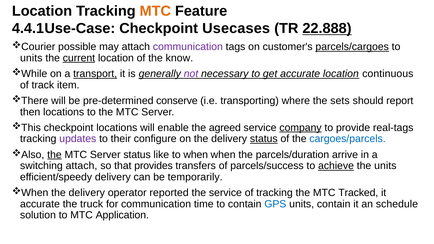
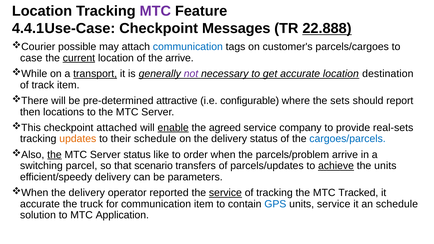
MTC at (155, 11) colour: orange -> purple
Usecases: Usecases -> Messages
communication at (188, 47) colour: purple -> blue
parcels/cargoes underline: present -> none
units at (31, 58): units -> case
the know: know -> arrive
continuous: continuous -> destination
conserve: conserve -> attractive
transporting: transporting -> configurable
checkpoint locations: locations -> attached
enable underline: none -> present
company underline: present -> none
real-tags: real-tags -> real-sets
updates colour: purple -> orange
their configure: configure -> schedule
status at (264, 139) underline: present -> none
to when: when -> order
parcels/duration: parcels/duration -> parcels/problem
switching attach: attach -> parcel
provides: provides -> scenario
parcels/success: parcels/success -> parcels/updates
temporarily: temporarily -> parameters
service at (225, 193) underline: none -> present
communication time: time -> item
units contain: contain -> service
